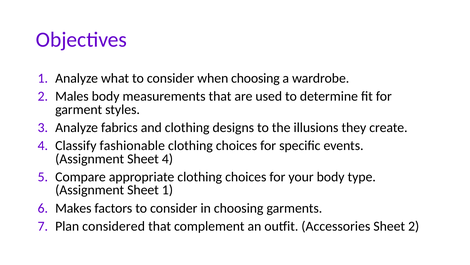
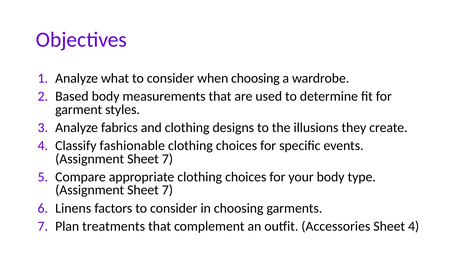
Males: Males -> Based
4 at (167, 158): 4 -> 7
1 at (167, 190): 1 -> 7
Makes: Makes -> Linens
considered: considered -> treatments
Sheet 2: 2 -> 4
